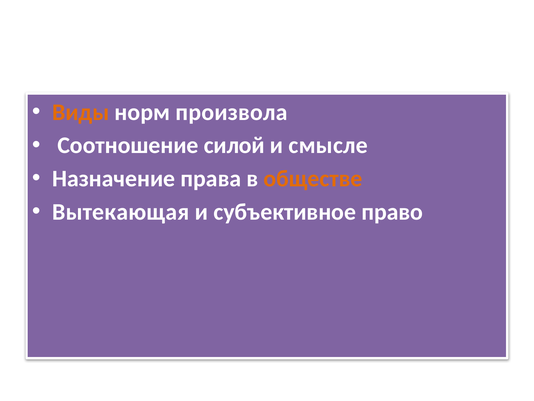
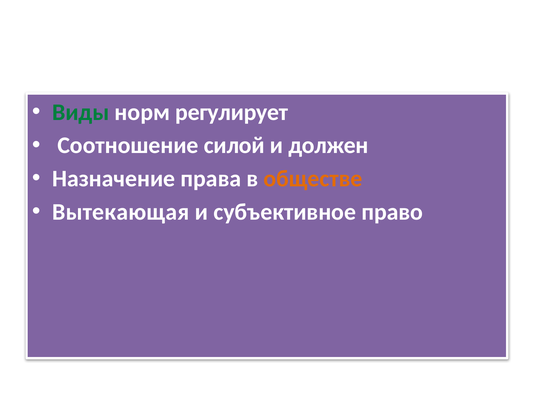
Виды colour: orange -> green
произвола: произвола -> регулирует
смысле: смысле -> должен
